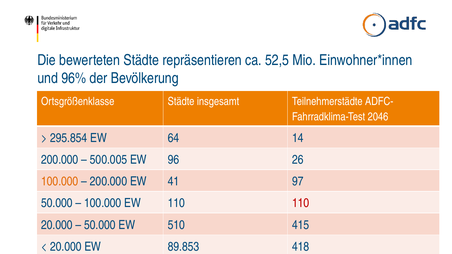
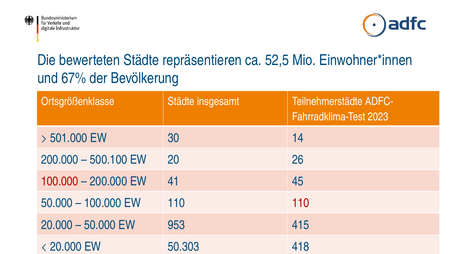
96%: 96% -> 67%
2046: 2046 -> 2023
295.854: 295.854 -> 501.000
64: 64 -> 30
500.005: 500.005 -> 500.100
96: 96 -> 20
100.000 at (60, 182) colour: orange -> red
97: 97 -> 45
510: 510 -> 953
89.853: 89.853 -> 50.303
